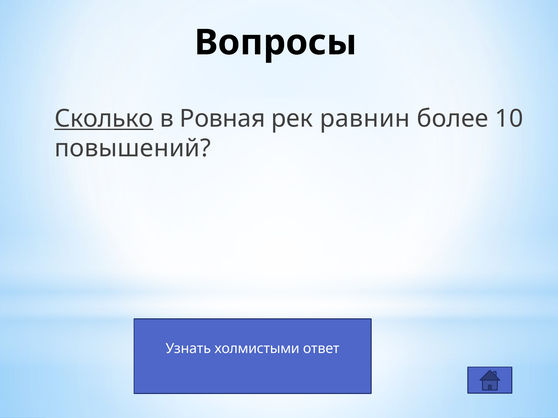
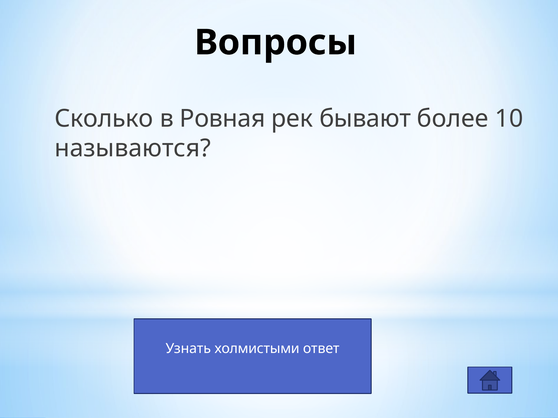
Сколько underline: present -> none
равнин: равнин -> бывают
повышений: повышений -> называются
